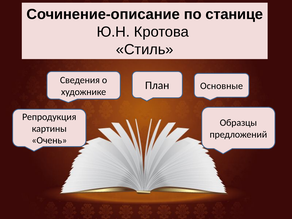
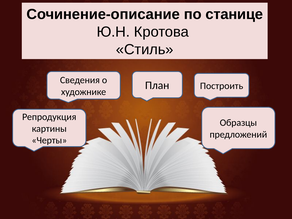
Основные: Основные -> Построить
Очень: Очень -> Черты
